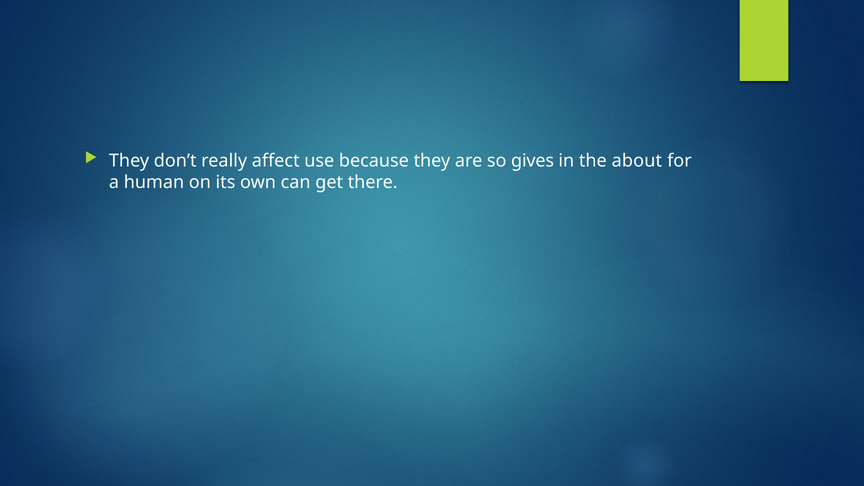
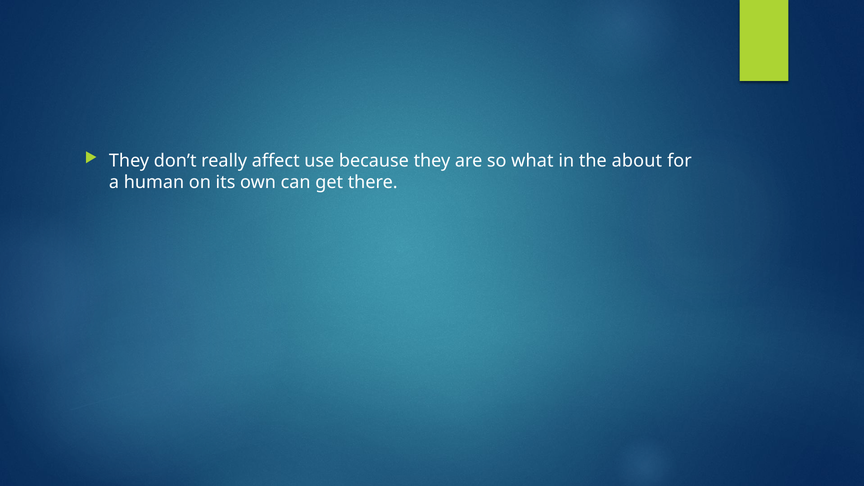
gives: gives -> what
